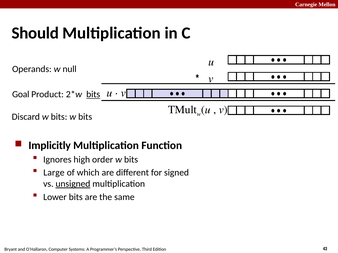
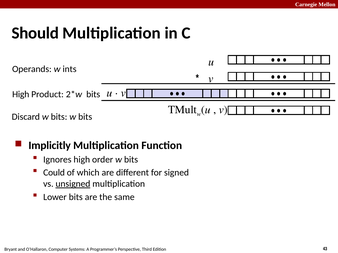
null: null -> ints
Goal at (21, 95): Goal -> High
bits at (93, 95) underline: present -> none
Large: Large -> Could
